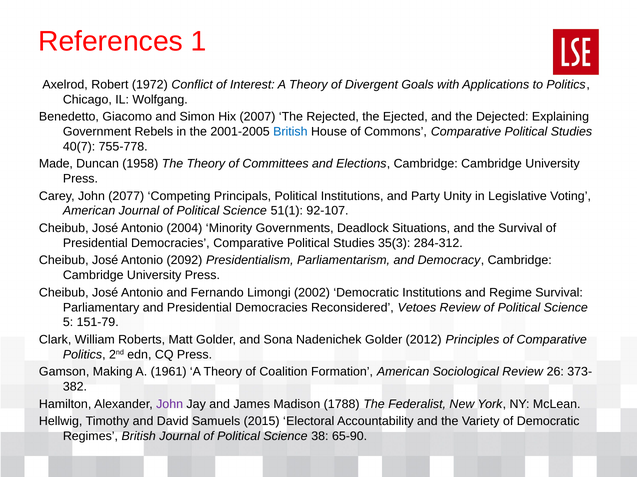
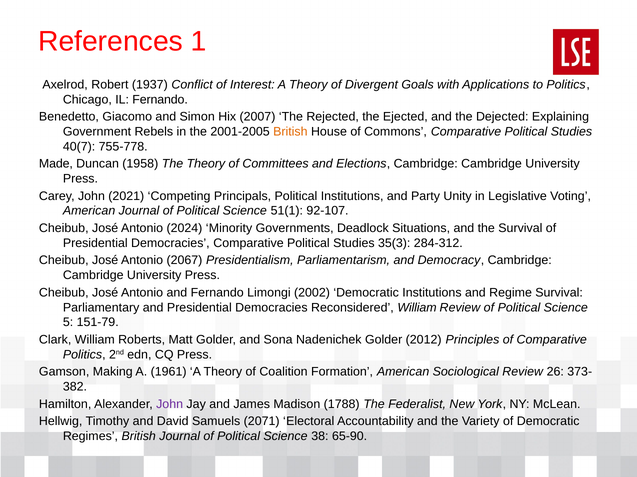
1972: 1972 -> 1937
IL Wolfgang: Wolfgang -> Fernando
British at (290, 132) colour: blue -> orange
2077: 2077 -> 2021
2004: 2004 -> 2024
2092: 2092 -> 2067
Reconsidered Vetoes: Vetoes -> William
2015: 2015 -> 2071
